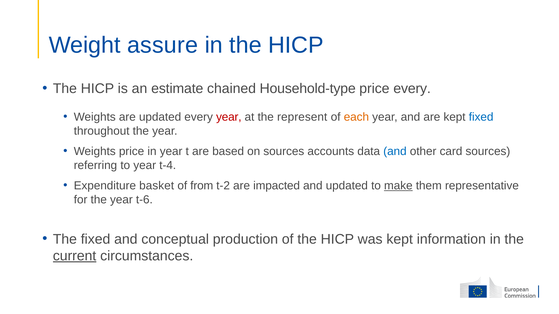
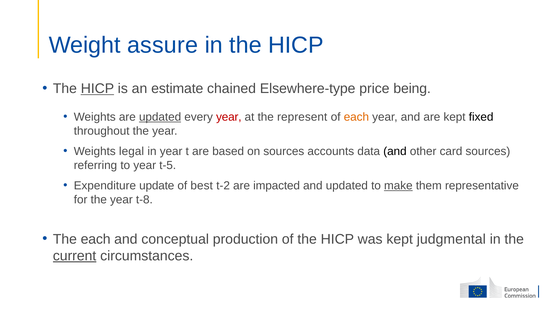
HICP at (97, 89) underline: none -> present
Household-type: Household-type -> Elsewhere-type
price every: every -> being
updated at (160, 117) underline: none -> present
fixed at (481, 117) colour: blue -> black
Weights price: price -> legal
and at (395, 152) colour: blue -> black
t-4: t-4 -> t-5
basket: basket -> update
from: from -> best
t-6: t-6 -> t-8
The fixed: fixed -> each
information: information -> judgmental
